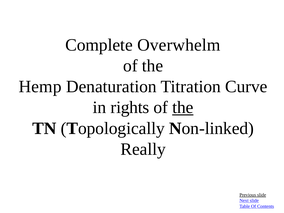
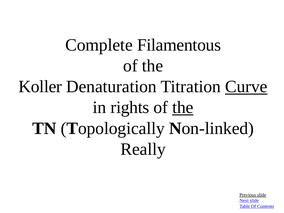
Overwhelm: Overwhelm -> Filamentous
Hemp: Hemp -> Koller
Curve underline: none -> present
